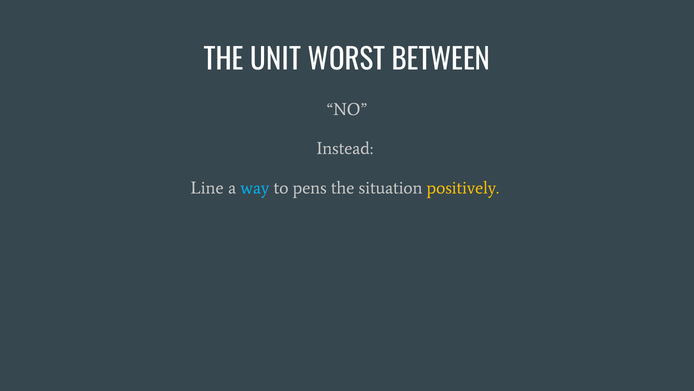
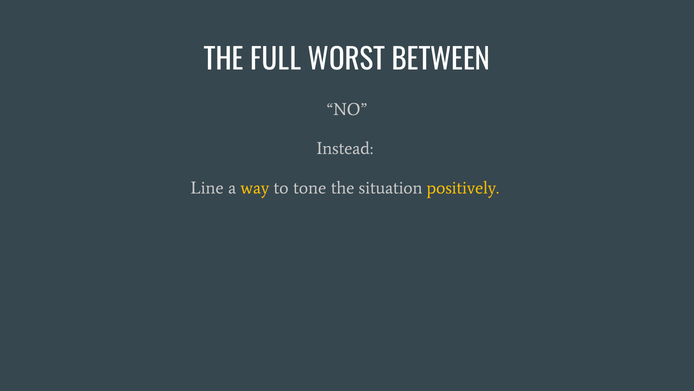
UNIT: UNIT -> FULL
way colour: light blue -> yellow
pens: pens -> tone
